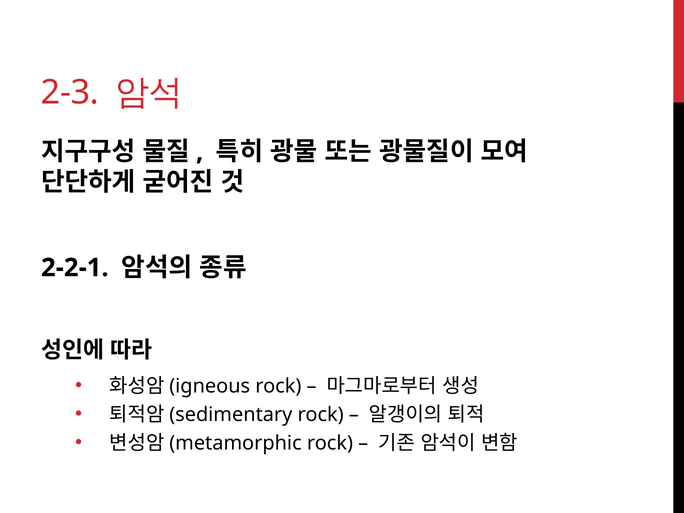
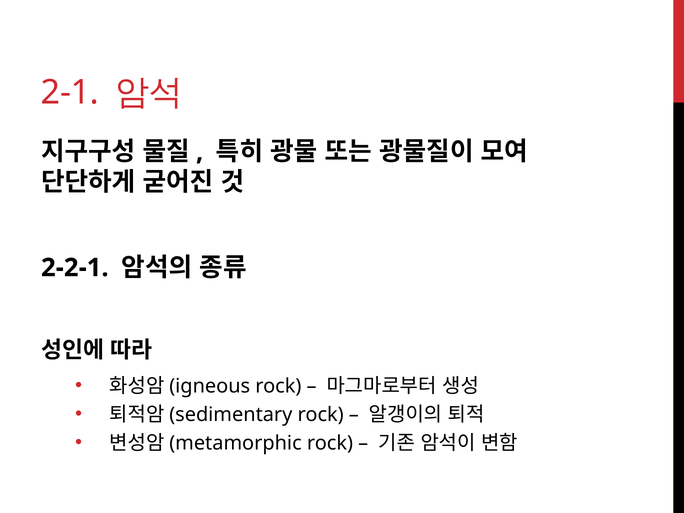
2-3: 2-3 -> 2-1
